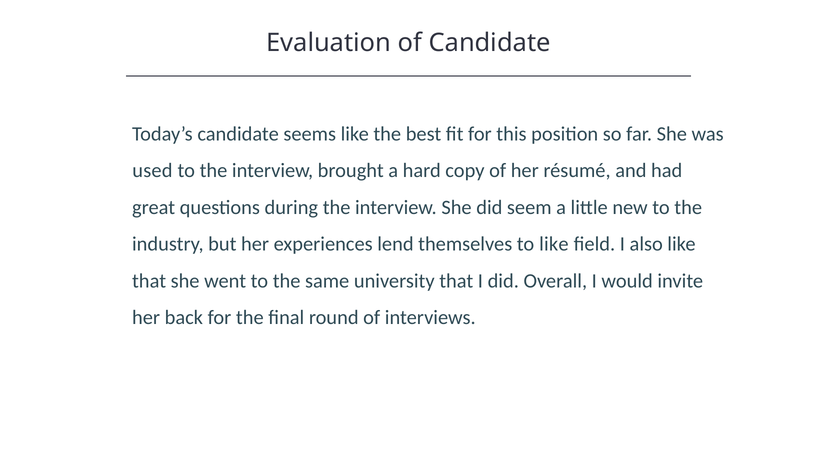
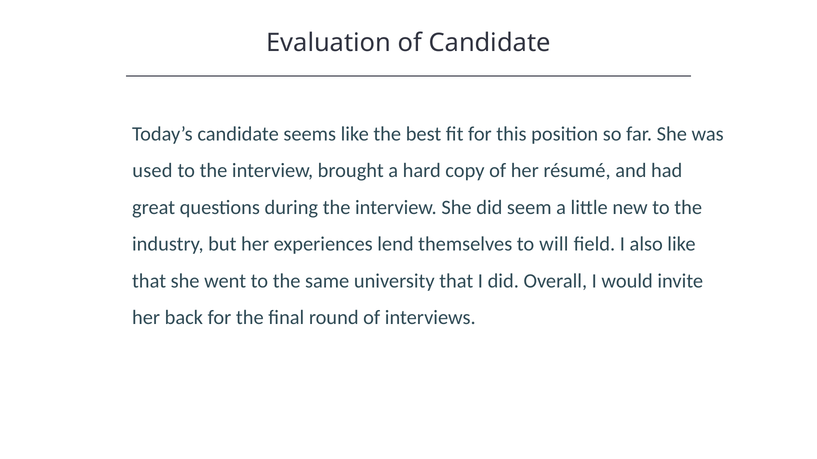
to like: like -> will
